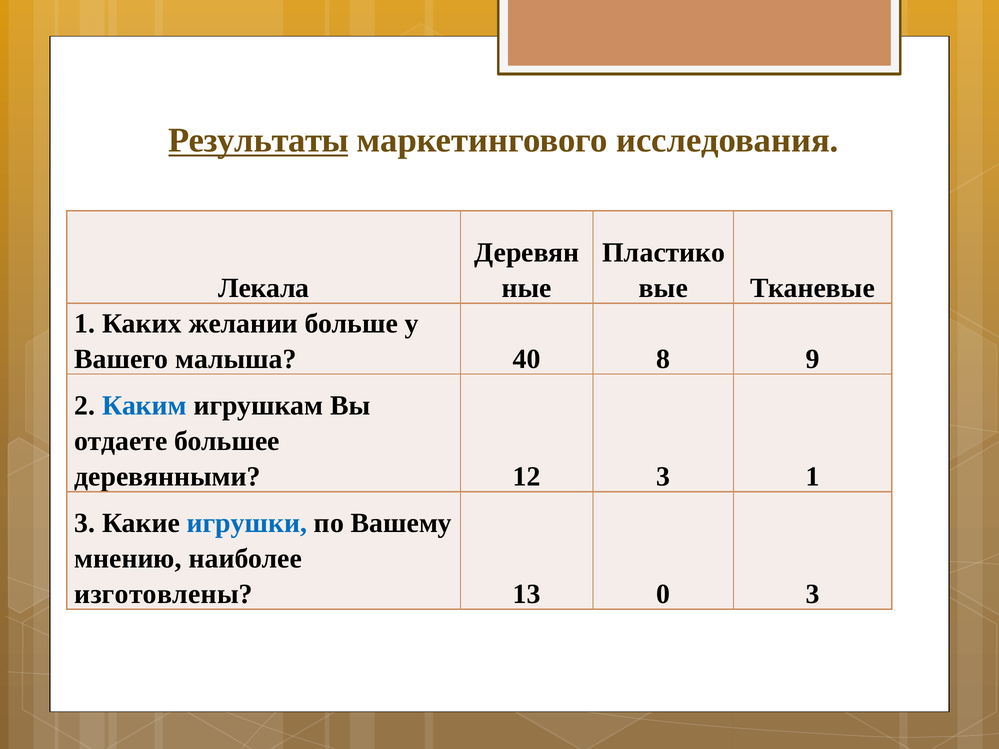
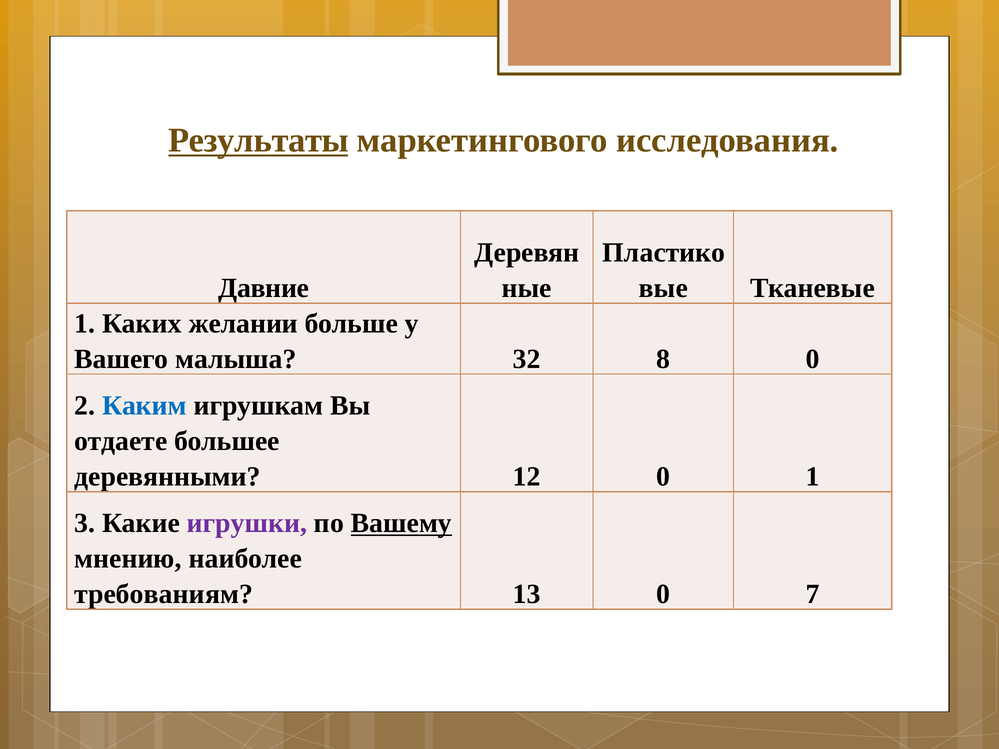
Лекала: Лекала -> Давние
40: 40 -> 32
8 9: 9 -> 0
12 3: 3 -> 0
игрушки colour: blue -> purple
Вашему underline: none -> present
изготовлены: изготовлены -> требованиям
0 3: 3 -> 7
